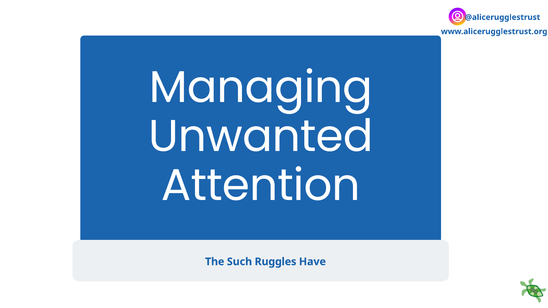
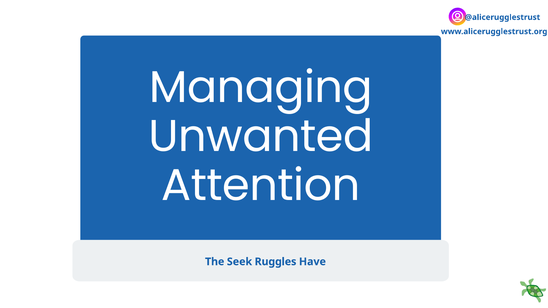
Such: Such -> Seek
